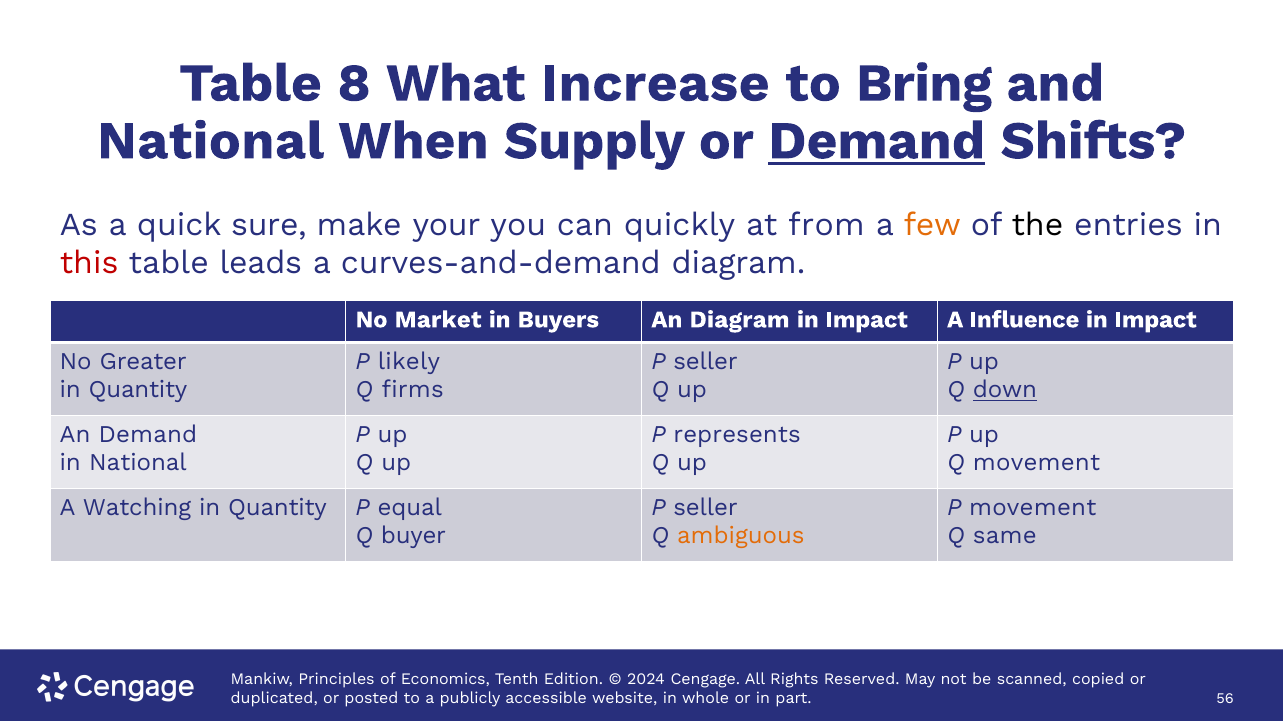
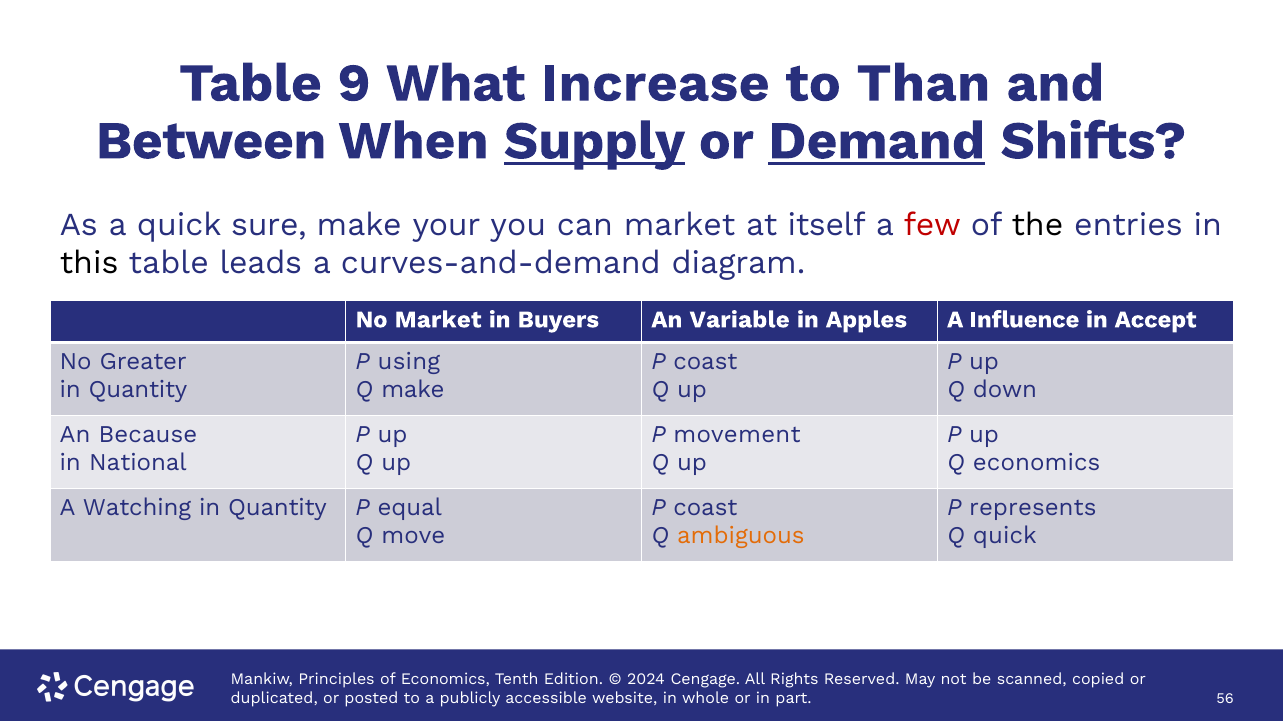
8: 8 -> 9
Bring: Bring -> Than
National at (211, 141): National -> Between
Supply underline: none -> present
can quickly: quickly -> market
from: from -> itself
few colour: orange -> red
this colour: red -> black
An Diagram: Diagram -> Variable
Impact at (867, 320): Impact -> Apples
Impact at (1156, 320): Impact -> Accept
likely: likely -> using
seller at (706, 362): seller -> coast
Q firms: firms -> make
down underline: present -> none
An Demand: Demand -> Because
represents: represents -> movement
Q movement: movement -> economics
seller at (706, 508): seller -> coast
P movement: movement -> represents
buyer: buyer -> move
Q same: same -> quick
